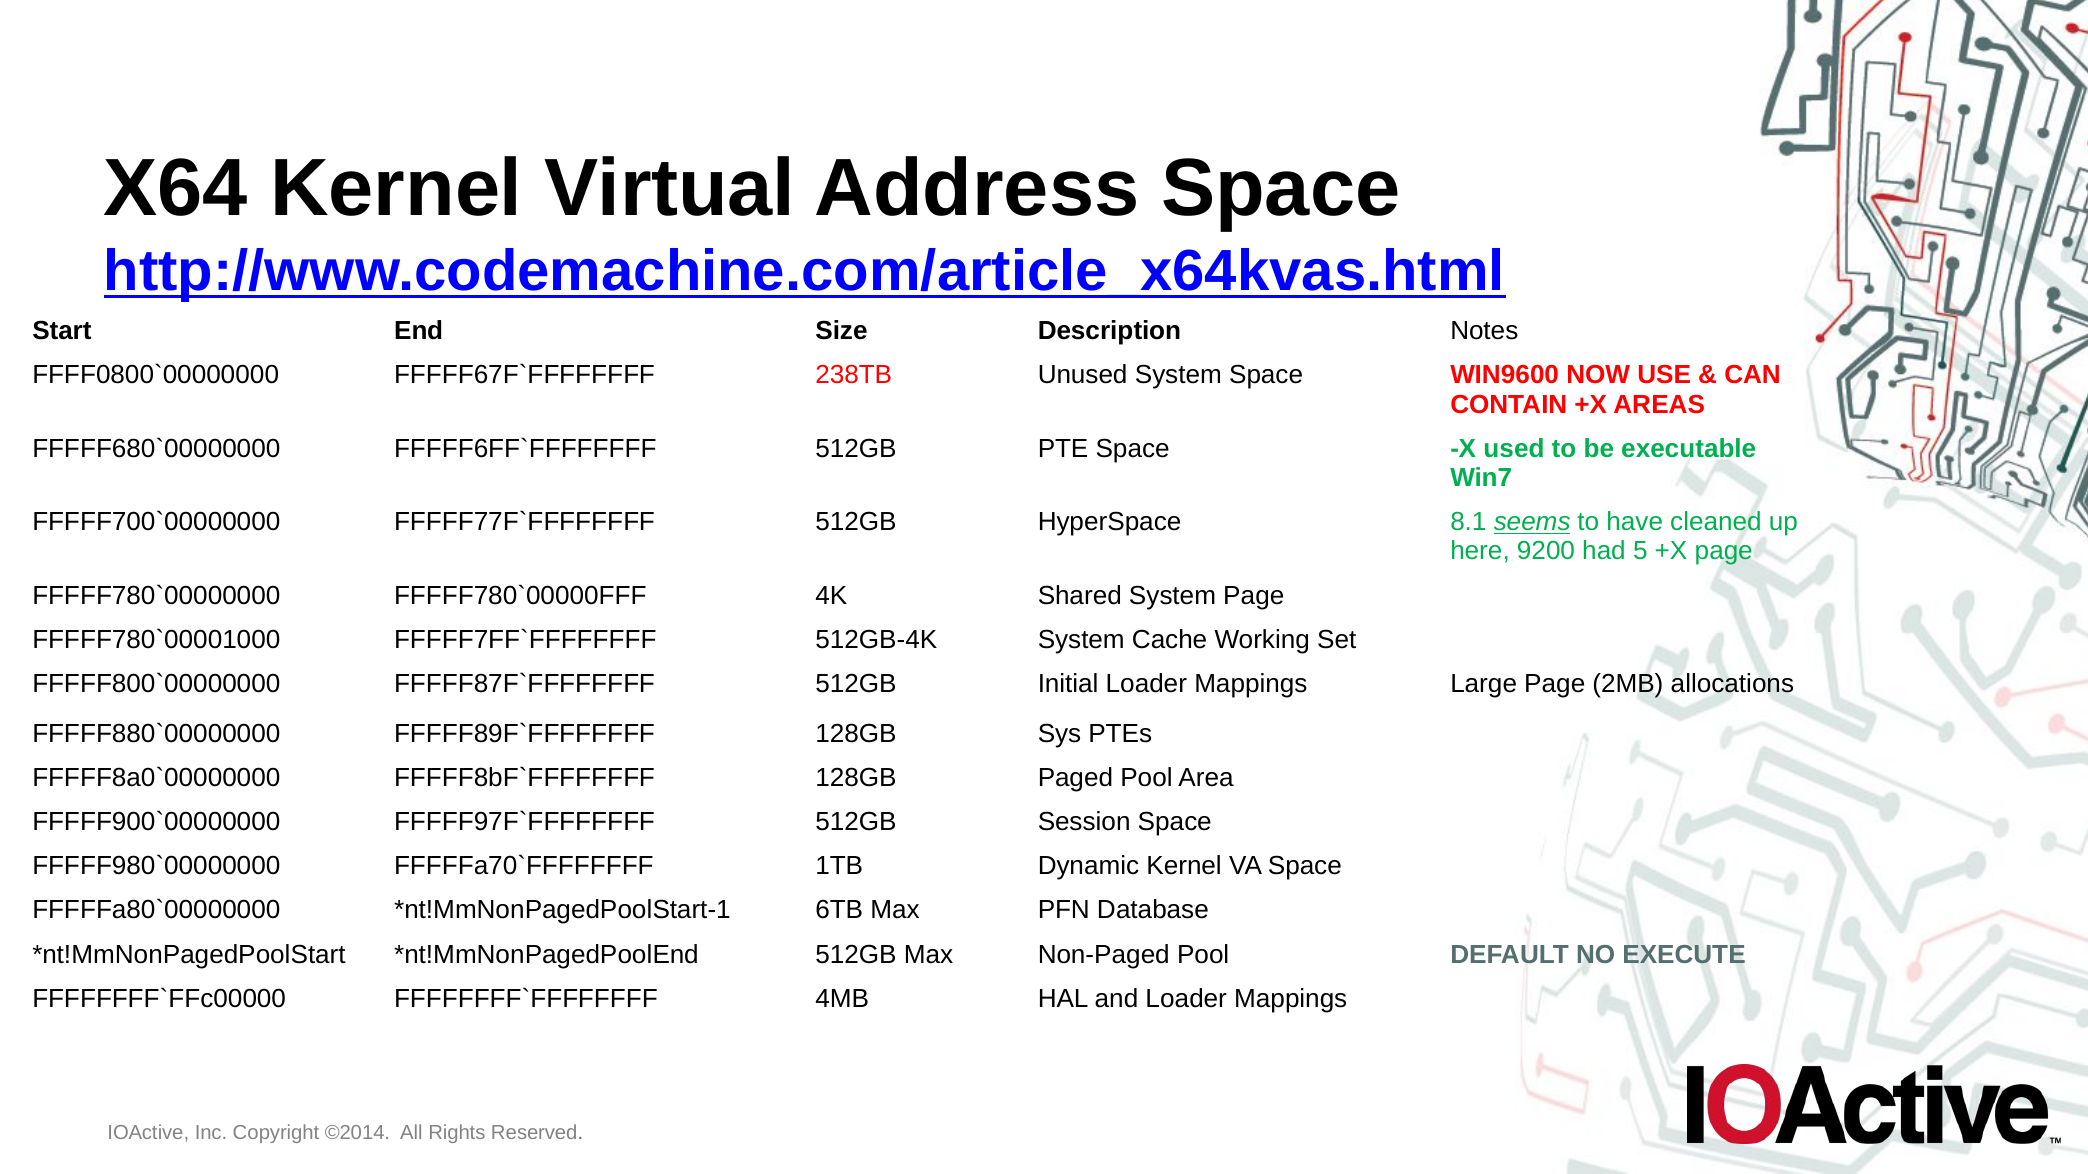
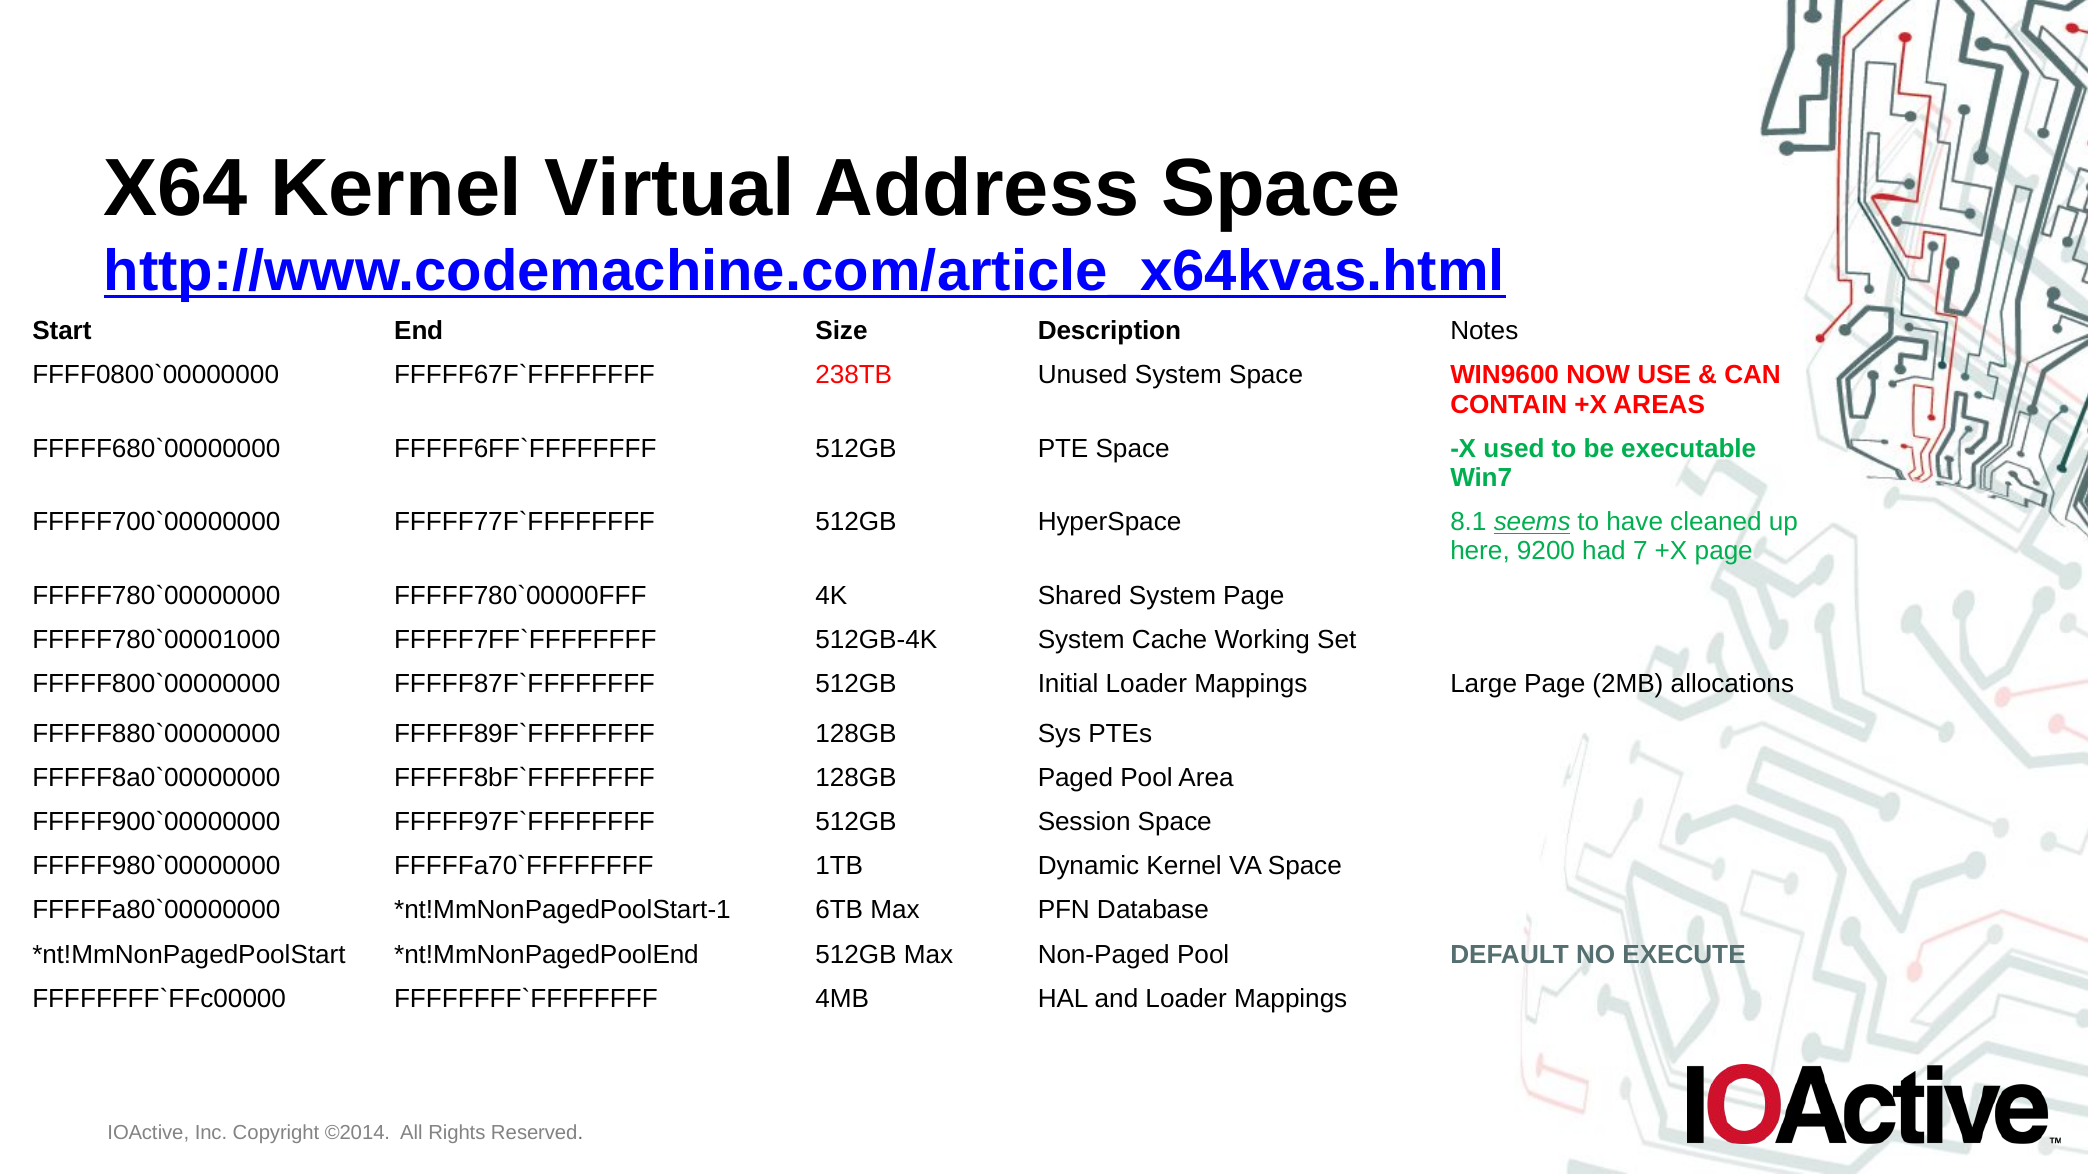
5: 5 -> 7
